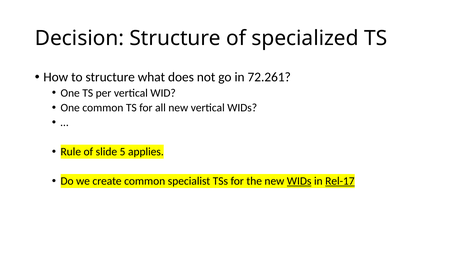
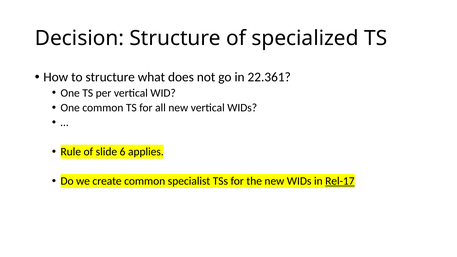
72.261: 72.261 -> 22.361
5: 5 -> 6
WIDs at (299, 181) underline: present -> none
